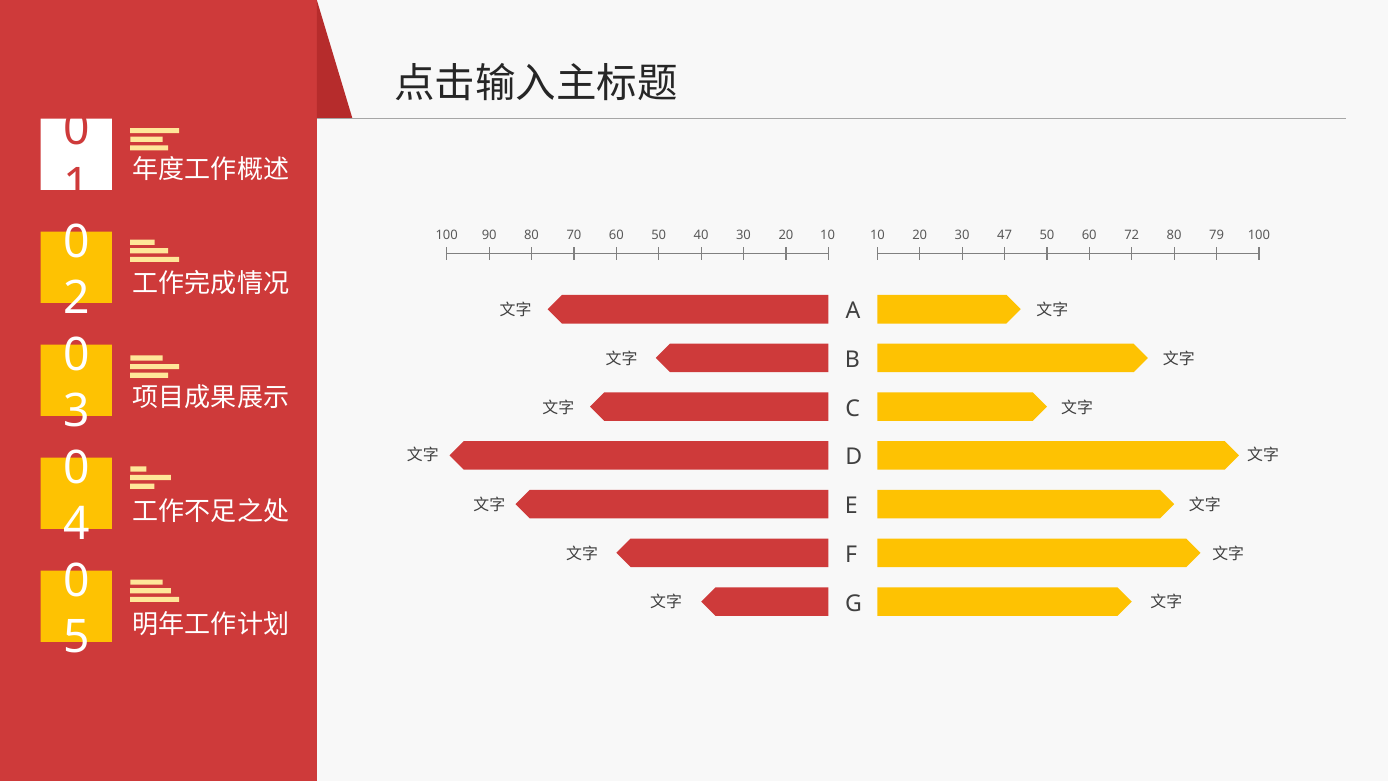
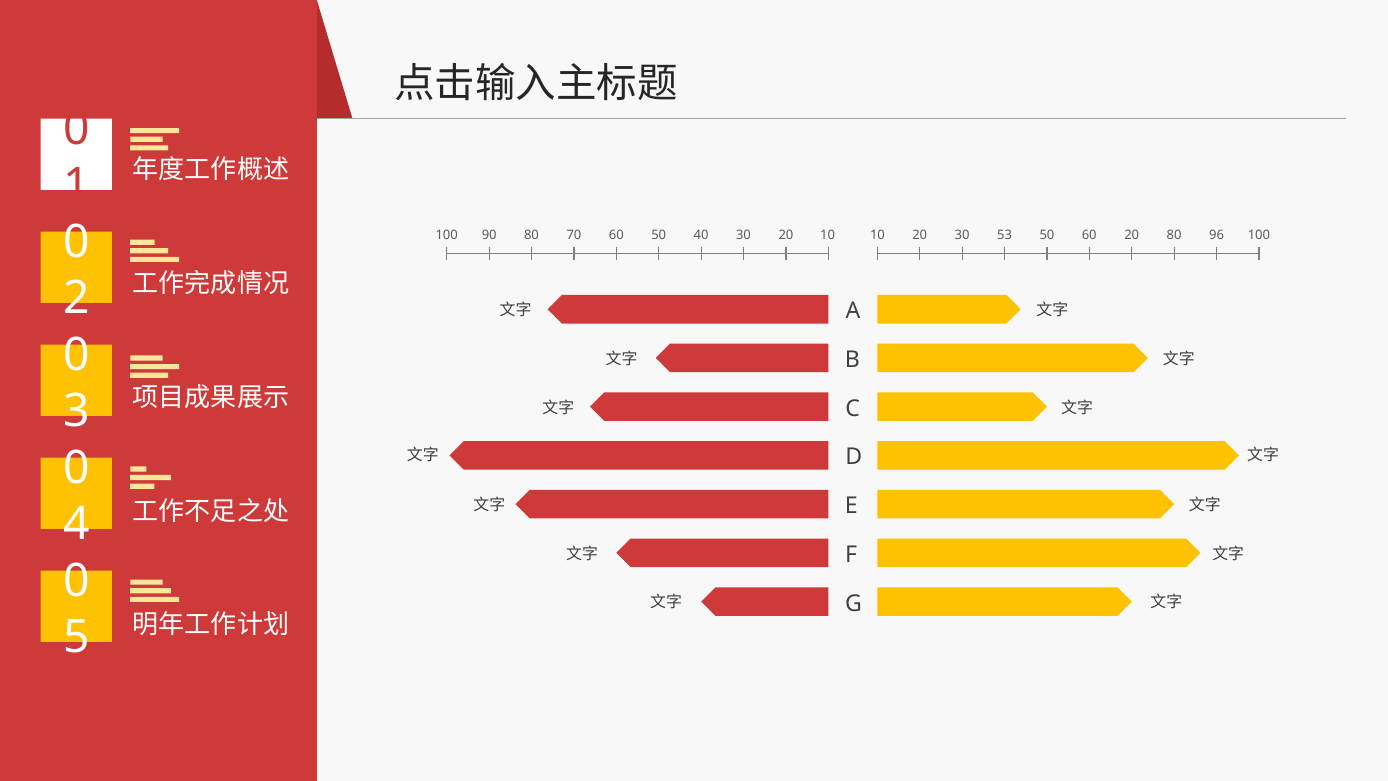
47: 47 -> 53
60 72: 72 -> 20
79: 79 -> 96
